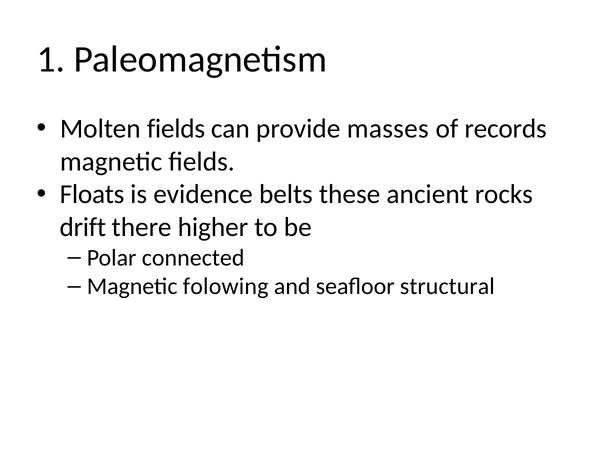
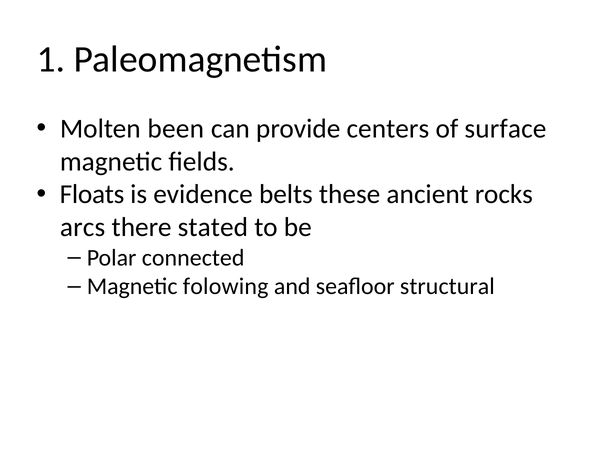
Molten fields: fields -> been
masses: masses -> centers
records: records -> surface
drift: drift -> arcs
higher: higher -> stated
